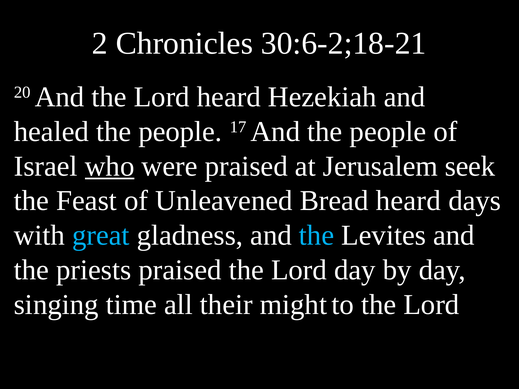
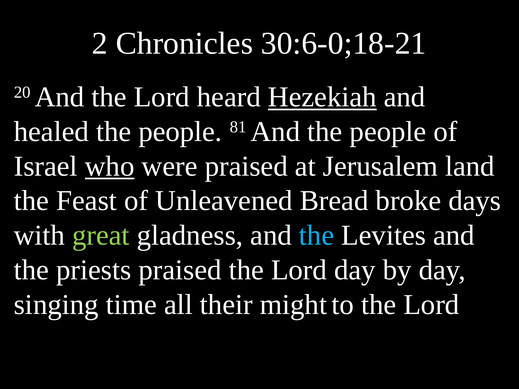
30:6-2;18-21: 30:6-2;18-21 -> 30:6-0;18-21
Hezekiah underline: none -> present
17: 17 -> 81
seek: seek -> land
Bread heard: heard -> broke
great colour: light blue -> light green
